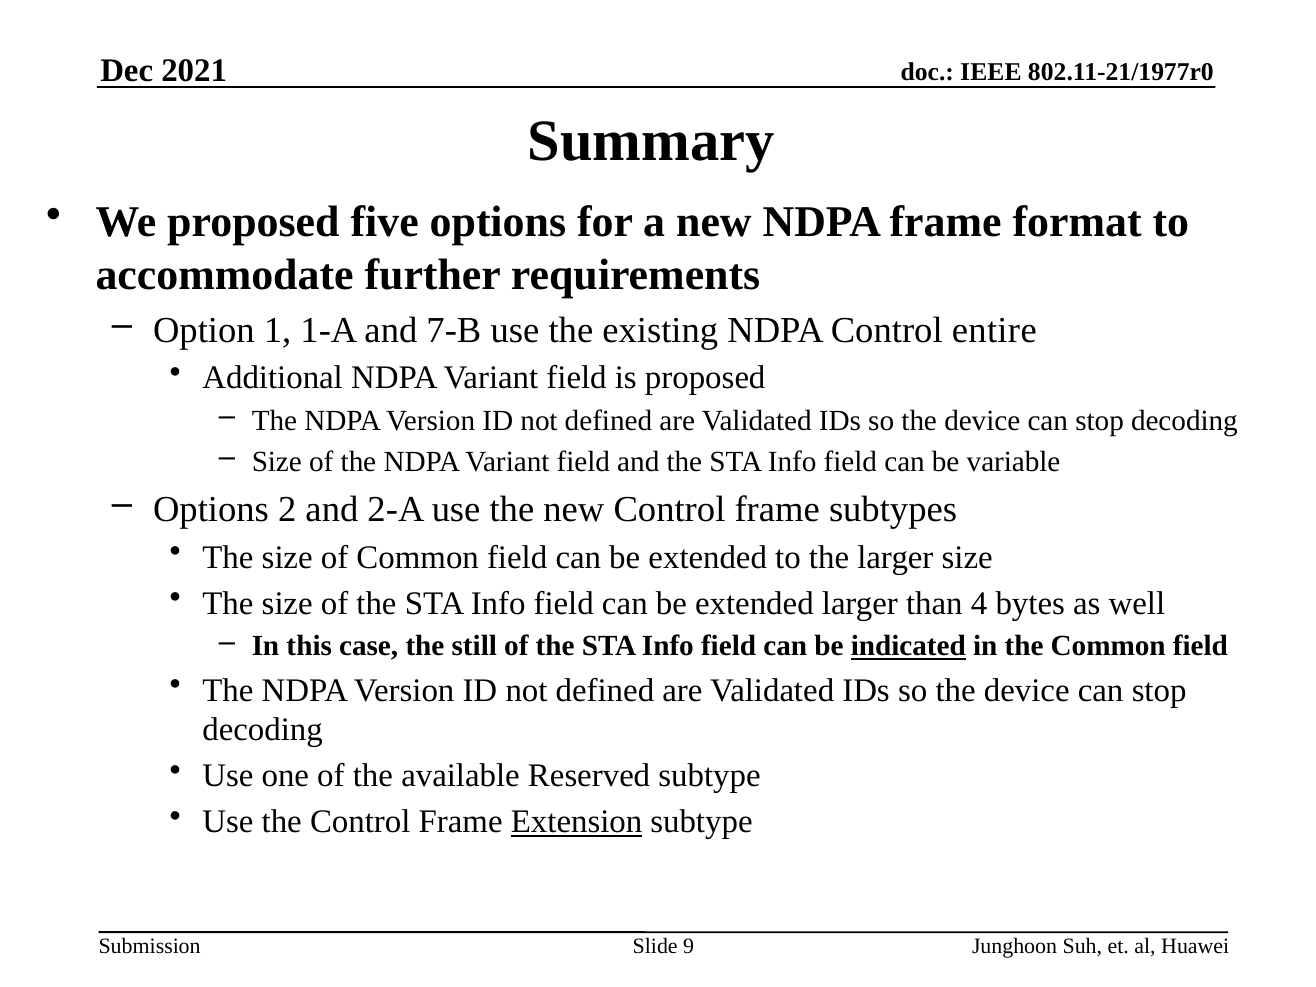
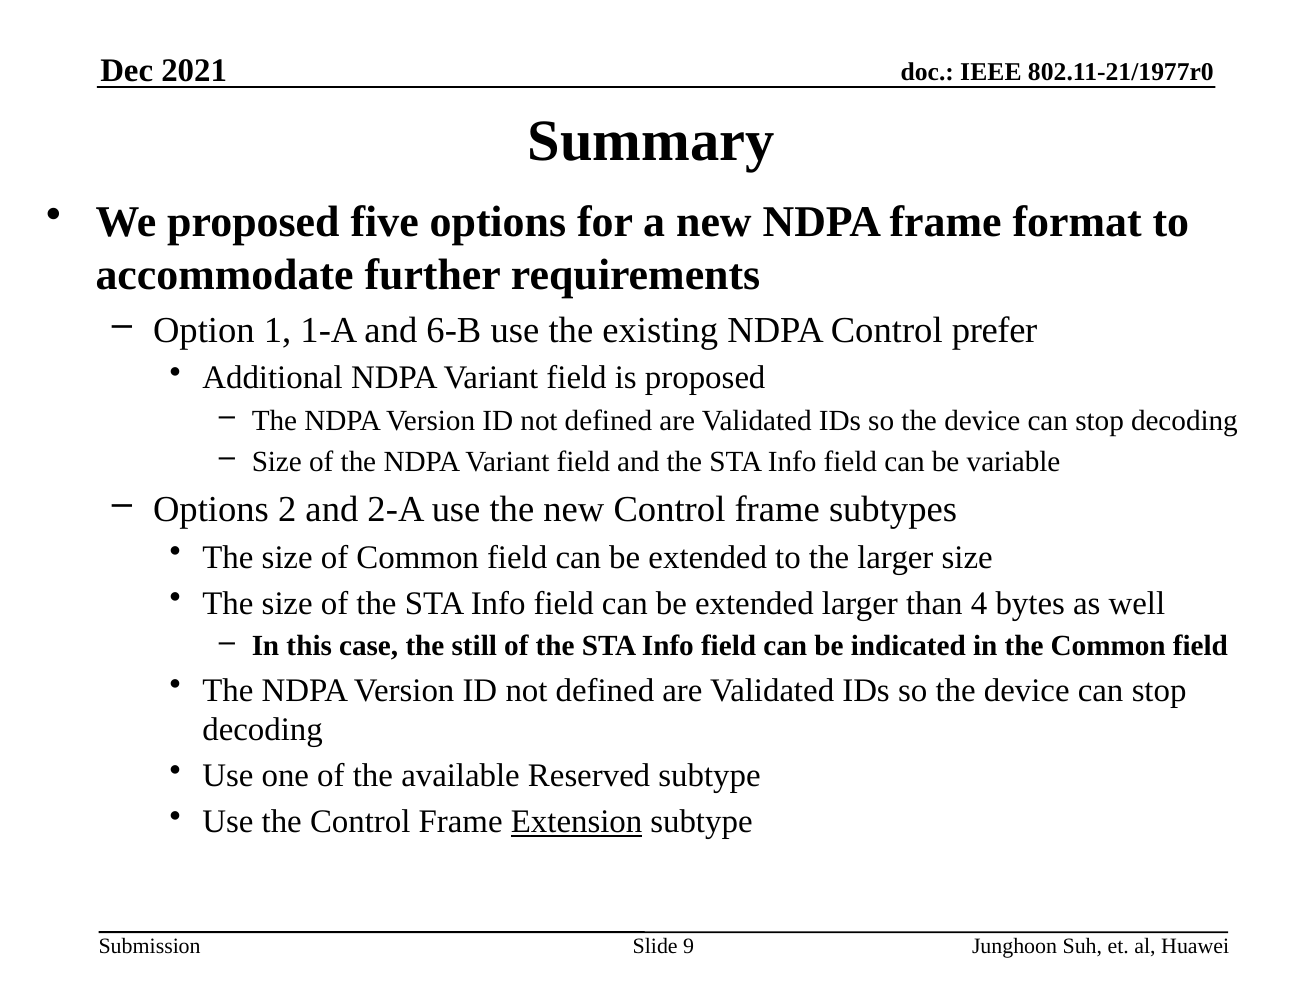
7-B: 7-B -> 6-B
entire: entire -> prefer
indicated underline: present -> none
